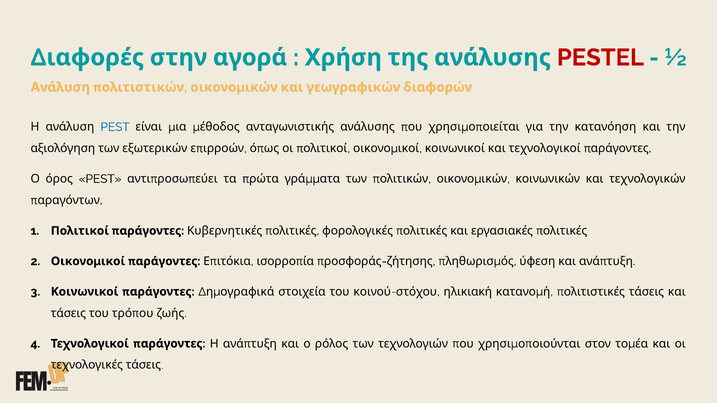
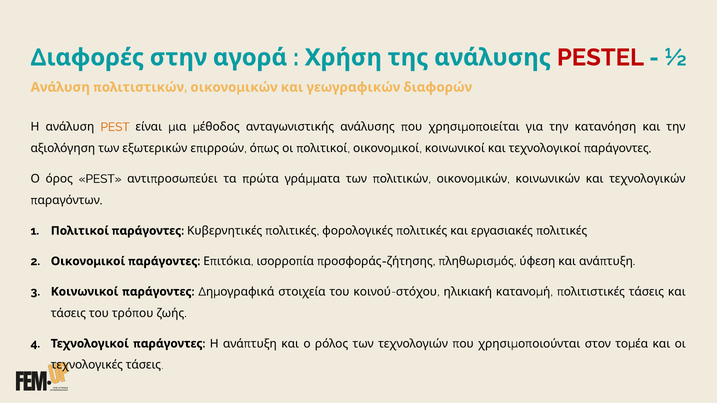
PEST at (115, 127) colour: blue -> orange
